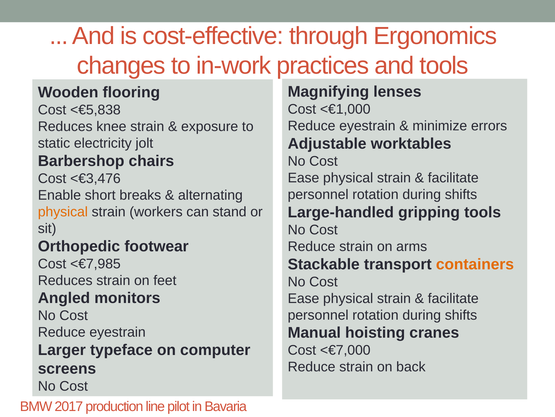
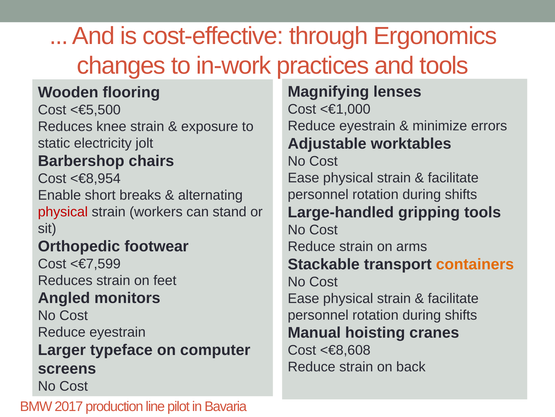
<€5,838: <€5,838 -> <€5,500
<€3,476: <€3,476 -> <€8,954
physical at (63, 211) colour: orange -> red
<€7,985: <€7,985 -> <€7,599
<€7,000: <€7,000 -> <€8,608
